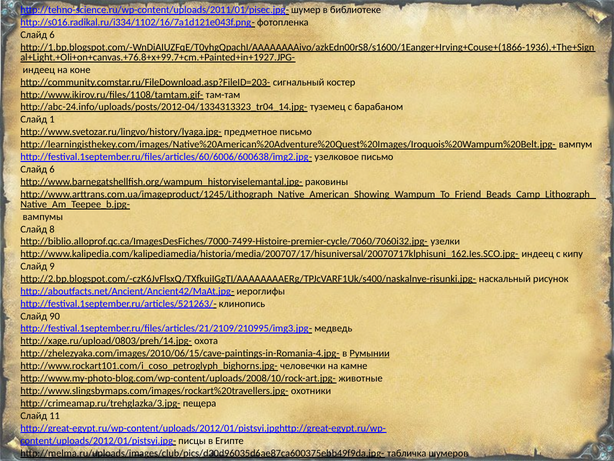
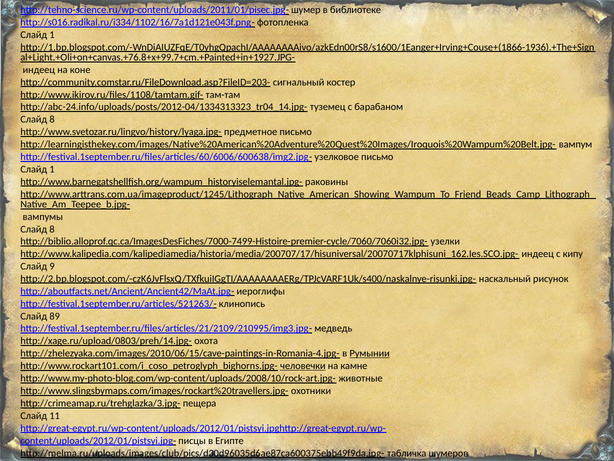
6 at (52, 35): 6 -> 1
1 at (52, 119): 1 -> 8
6 at (52, 169): 6 -> 1
90: 90 -> 89
человечки underline: none -> present
